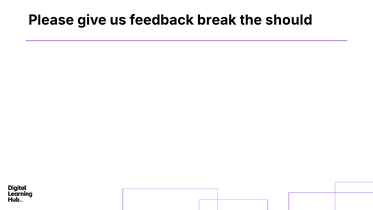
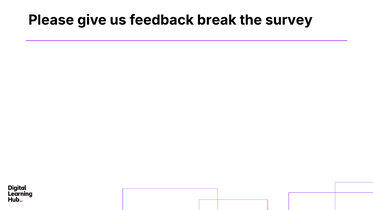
should: should -> survey
